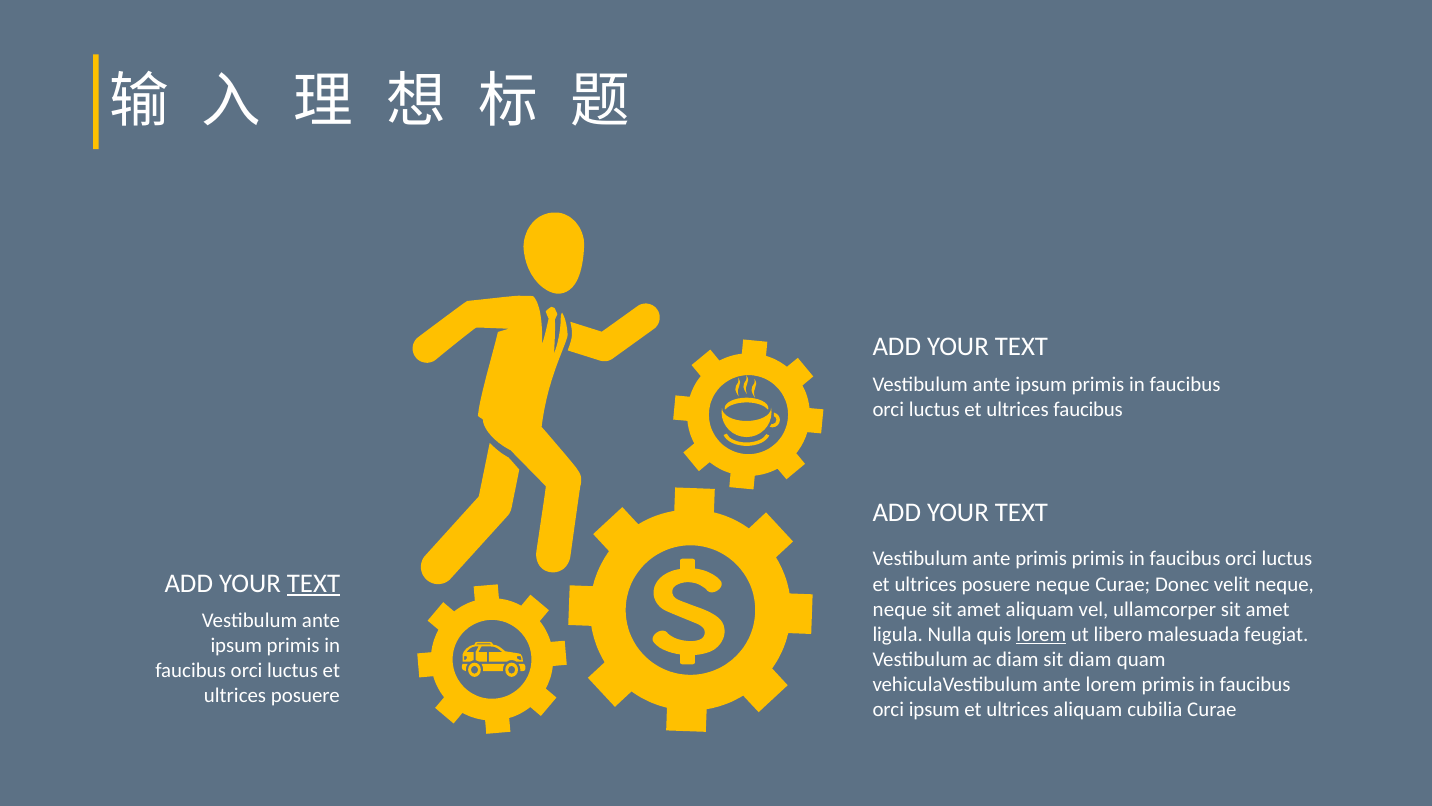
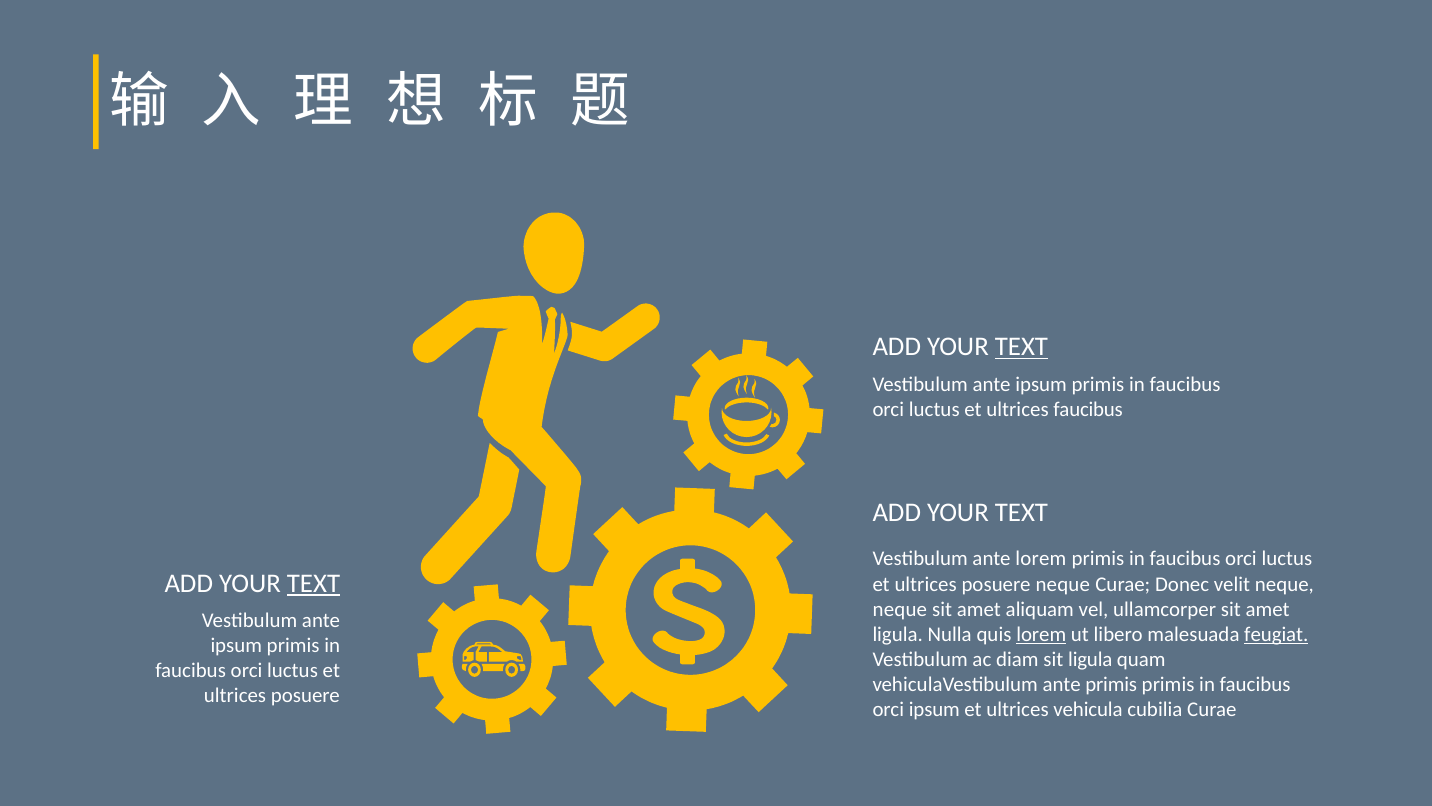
TEXT at (1021, 347) underline: none -> present
ante primis: primis -> lorem
feugiat underline: none -> present
sit diam: diam -> ligula
ante lorem: lorem -> primis
ultrices aliquam: aliquam -> vehicula
